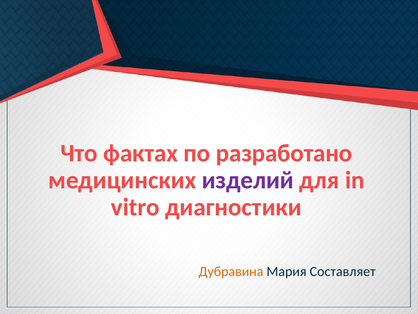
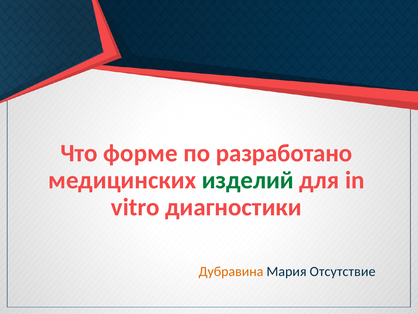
фактах: фактах -> форме
изделий colour: purple -> green
Составляет: Составляет -> Отсутствие
